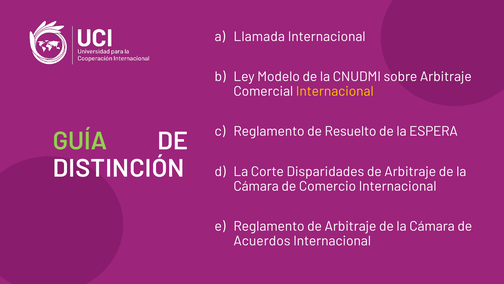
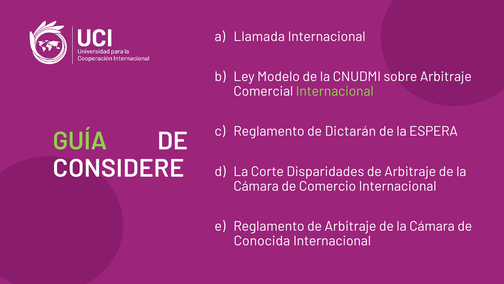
Internacional at (335, 91) colour: yellow -> light green
Resuelto: Resuelto -> Dictarán
DISTINCIÓN: DISTINCIÓN -> CONSIDERE
Acuerdos: Acuerdos -> Conocida
